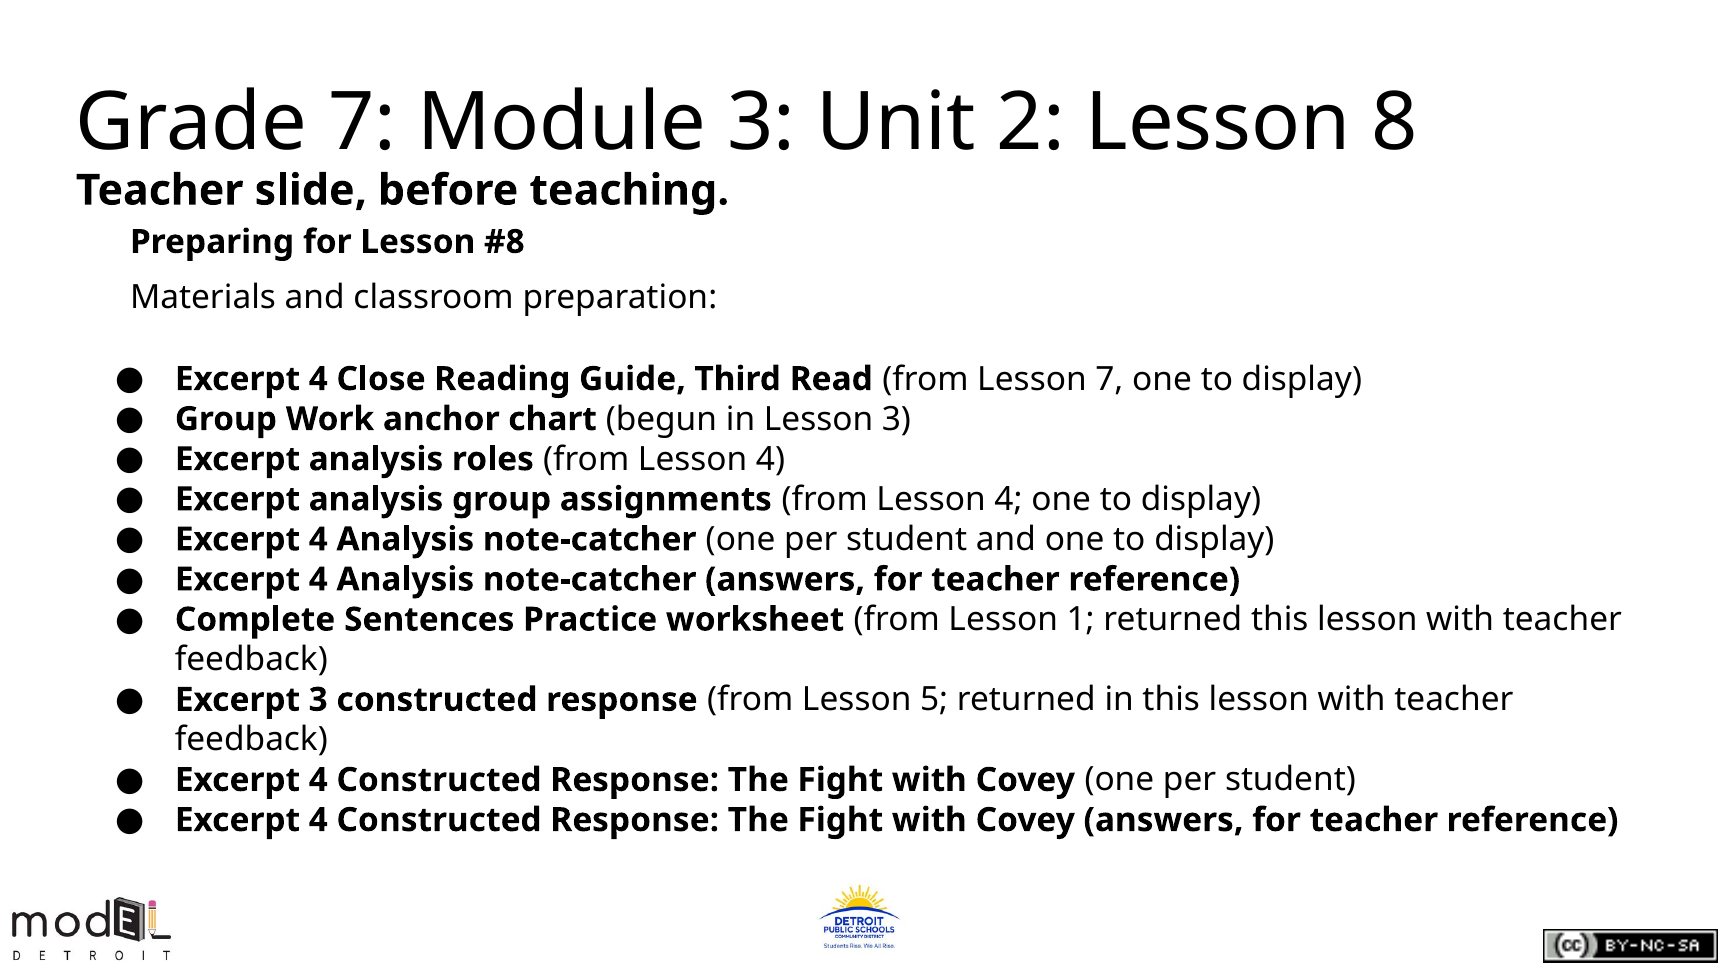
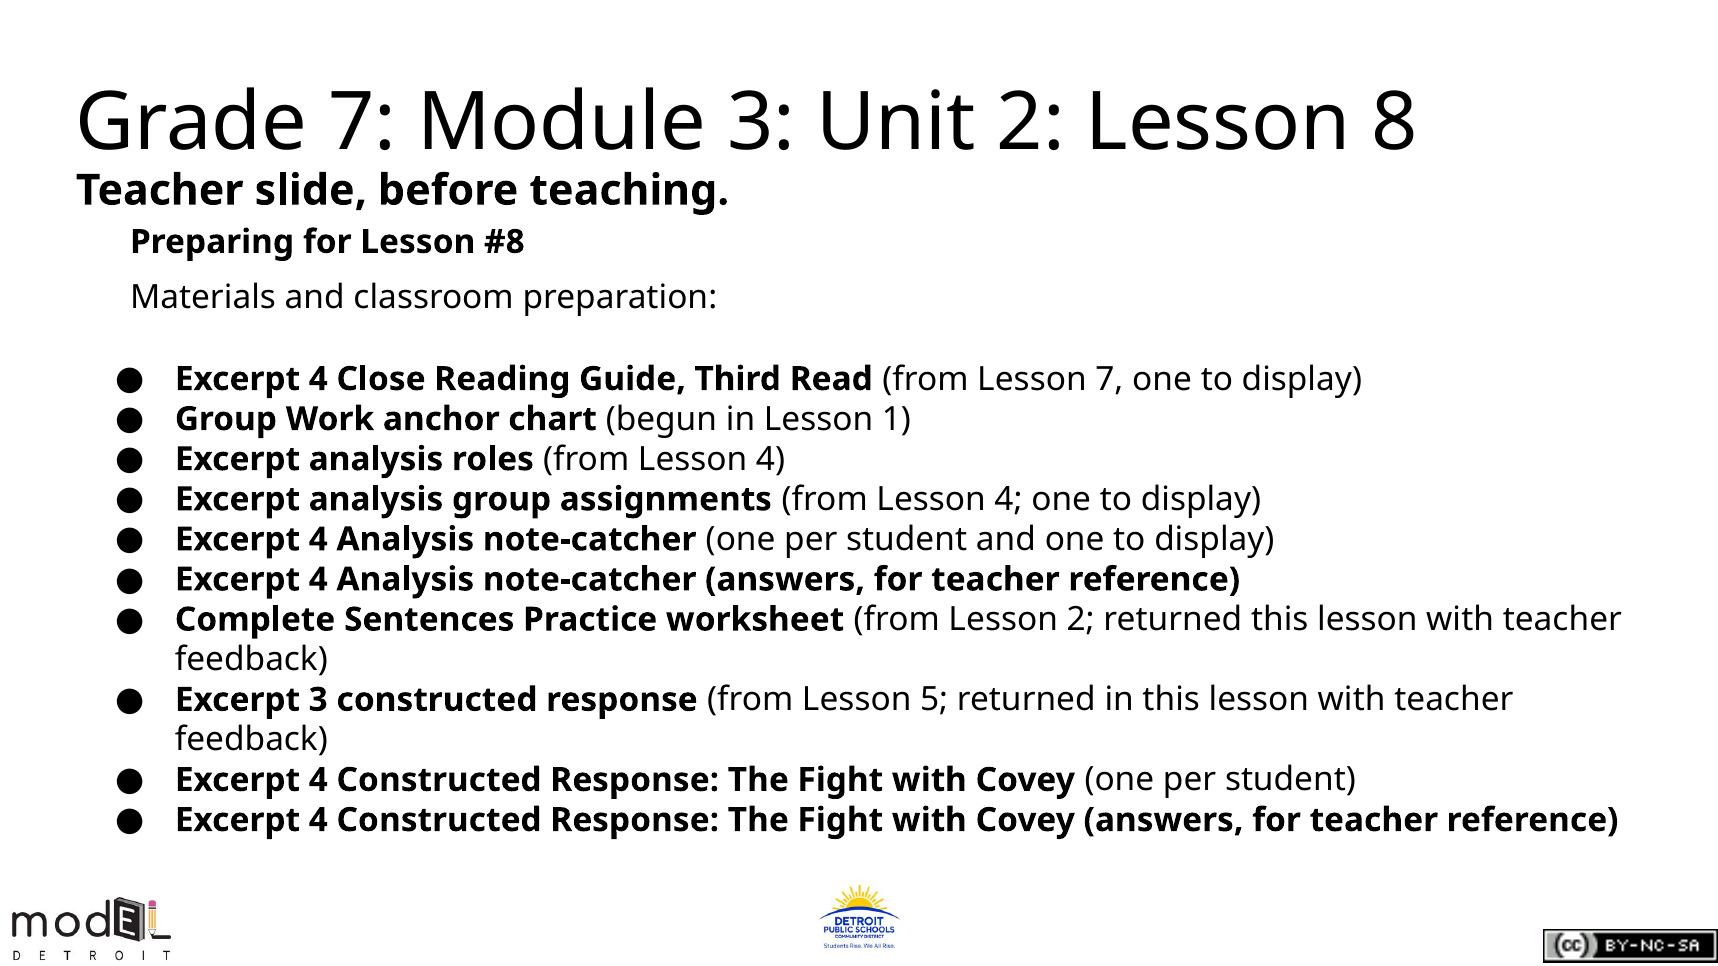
Lesson 3: 3 -> 1
Lesson 1: 1 -> 2
